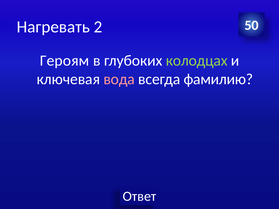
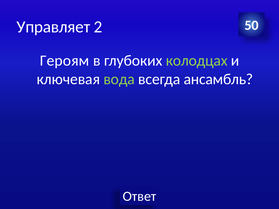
Нагревать: Нагревать -> Управляет
вода colour: pink -> light green
фамилию: фамилию -> ансамбль
